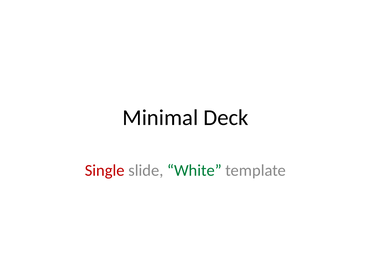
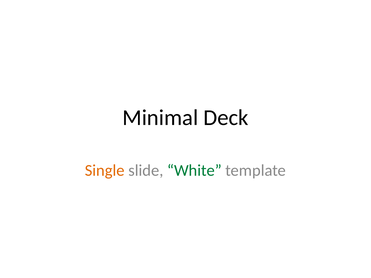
Single colour: red -> orange
